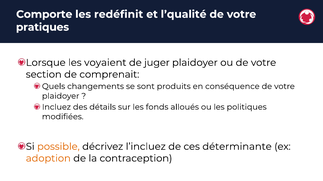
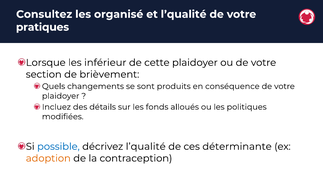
Comporte: Comporte -> Consultez
redéfinit: redéfinit -> organisé
voyaient: voyaient -> inférieur
juger: juger -> cette
comprenait: comprenait -> brièvement
possible colour: orange -> blue
décrivez l’incluez: l’incluez -> l’qualité
